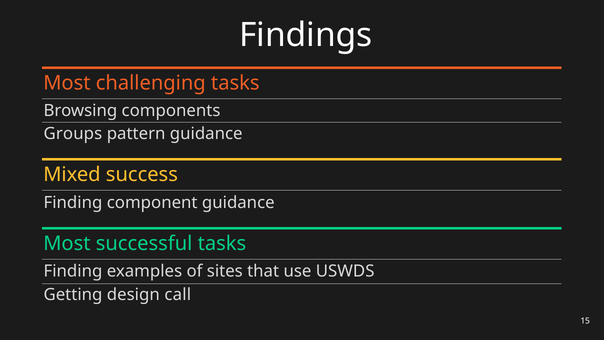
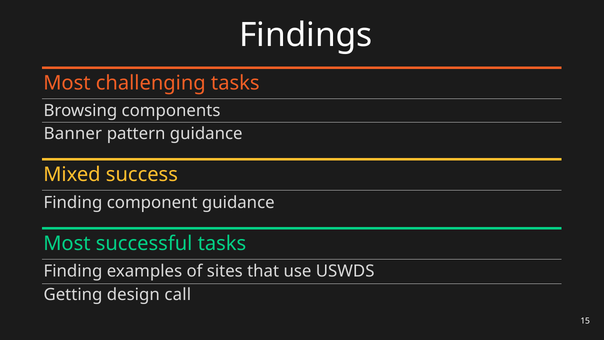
Groups: Groups -> Banner
